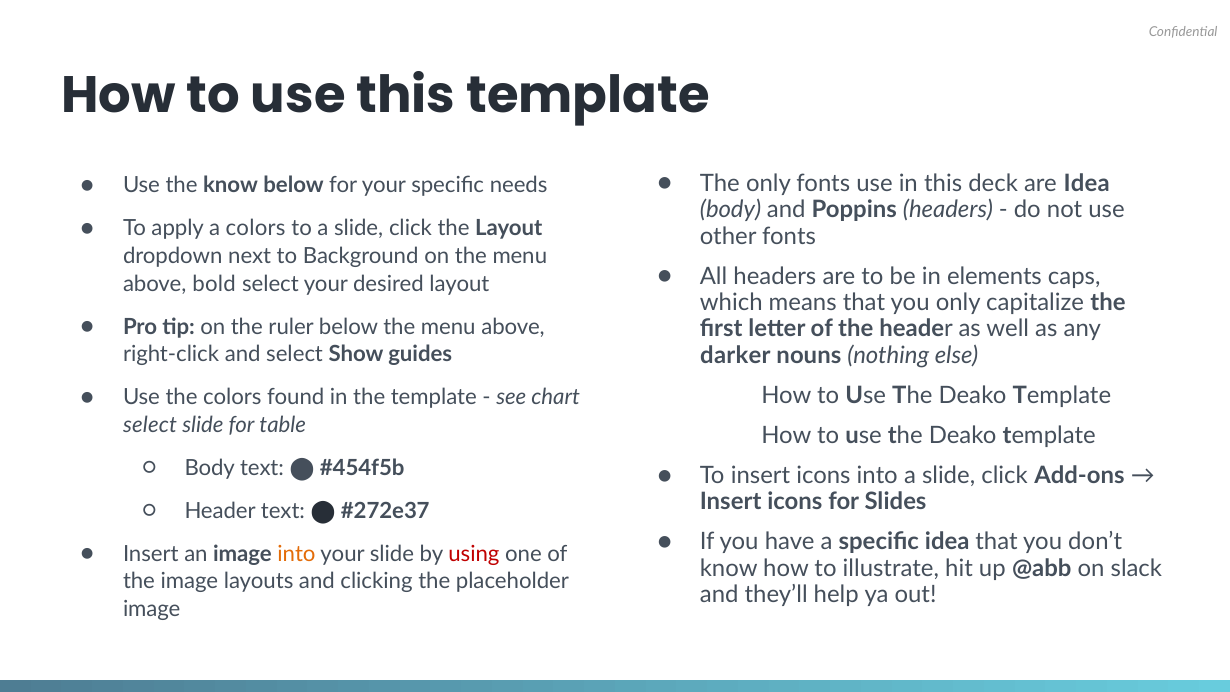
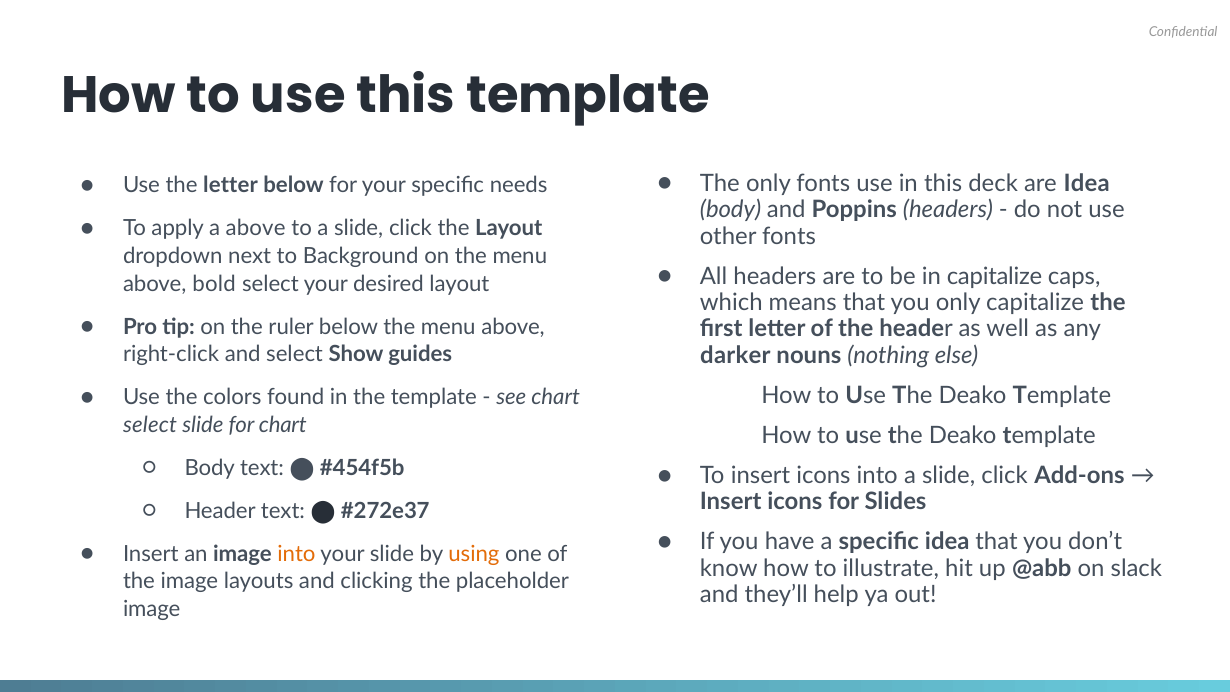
the know: know -> letter
a colors: colors -> above
in elements: elements -> capitalize
for table: table -> chart
using colour: red -> orange
